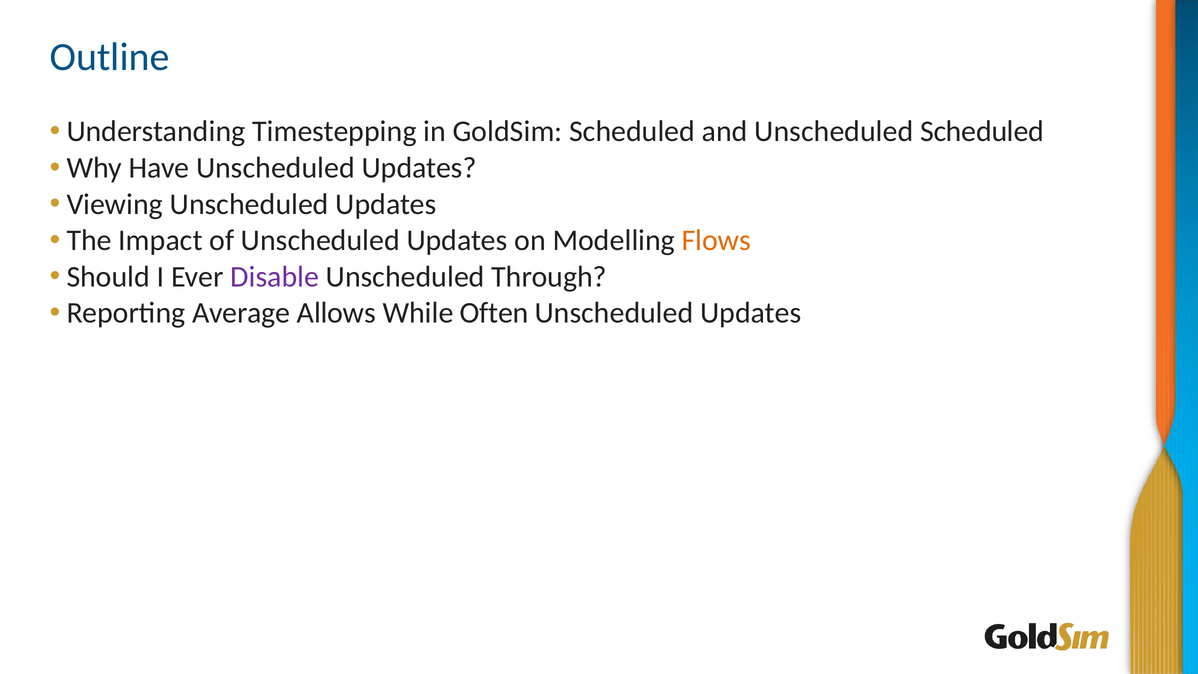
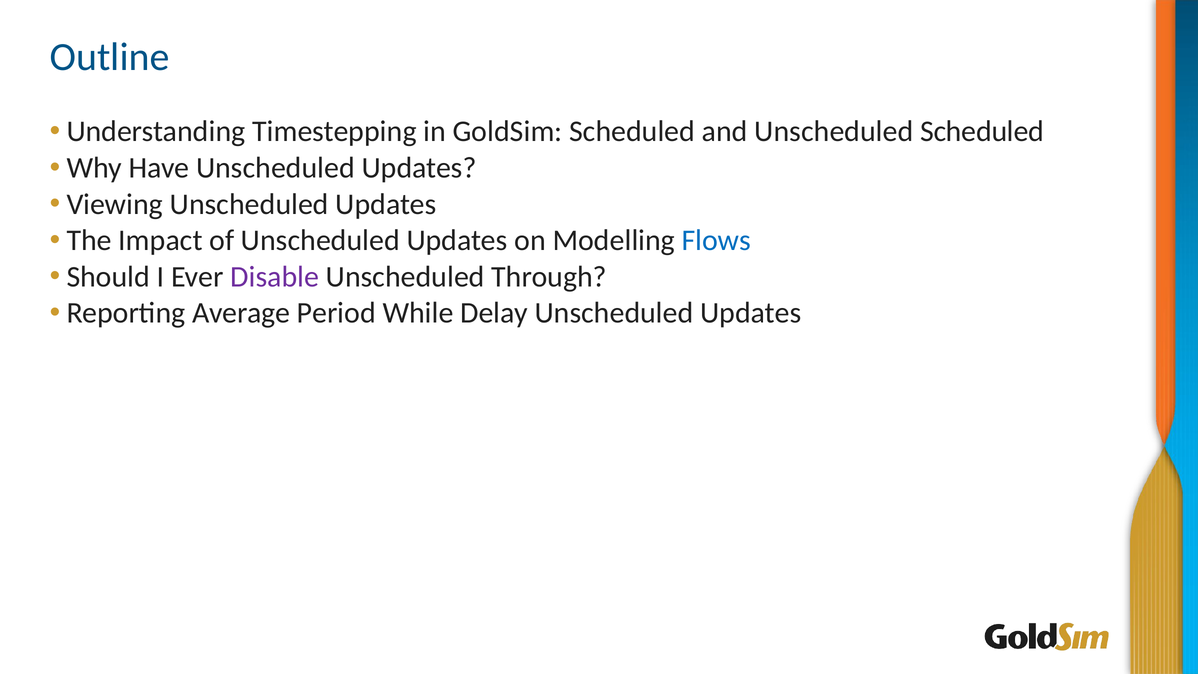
Flows colour: orange -> blue
Allows: Allows -> Period
Often: Often -> Delay
